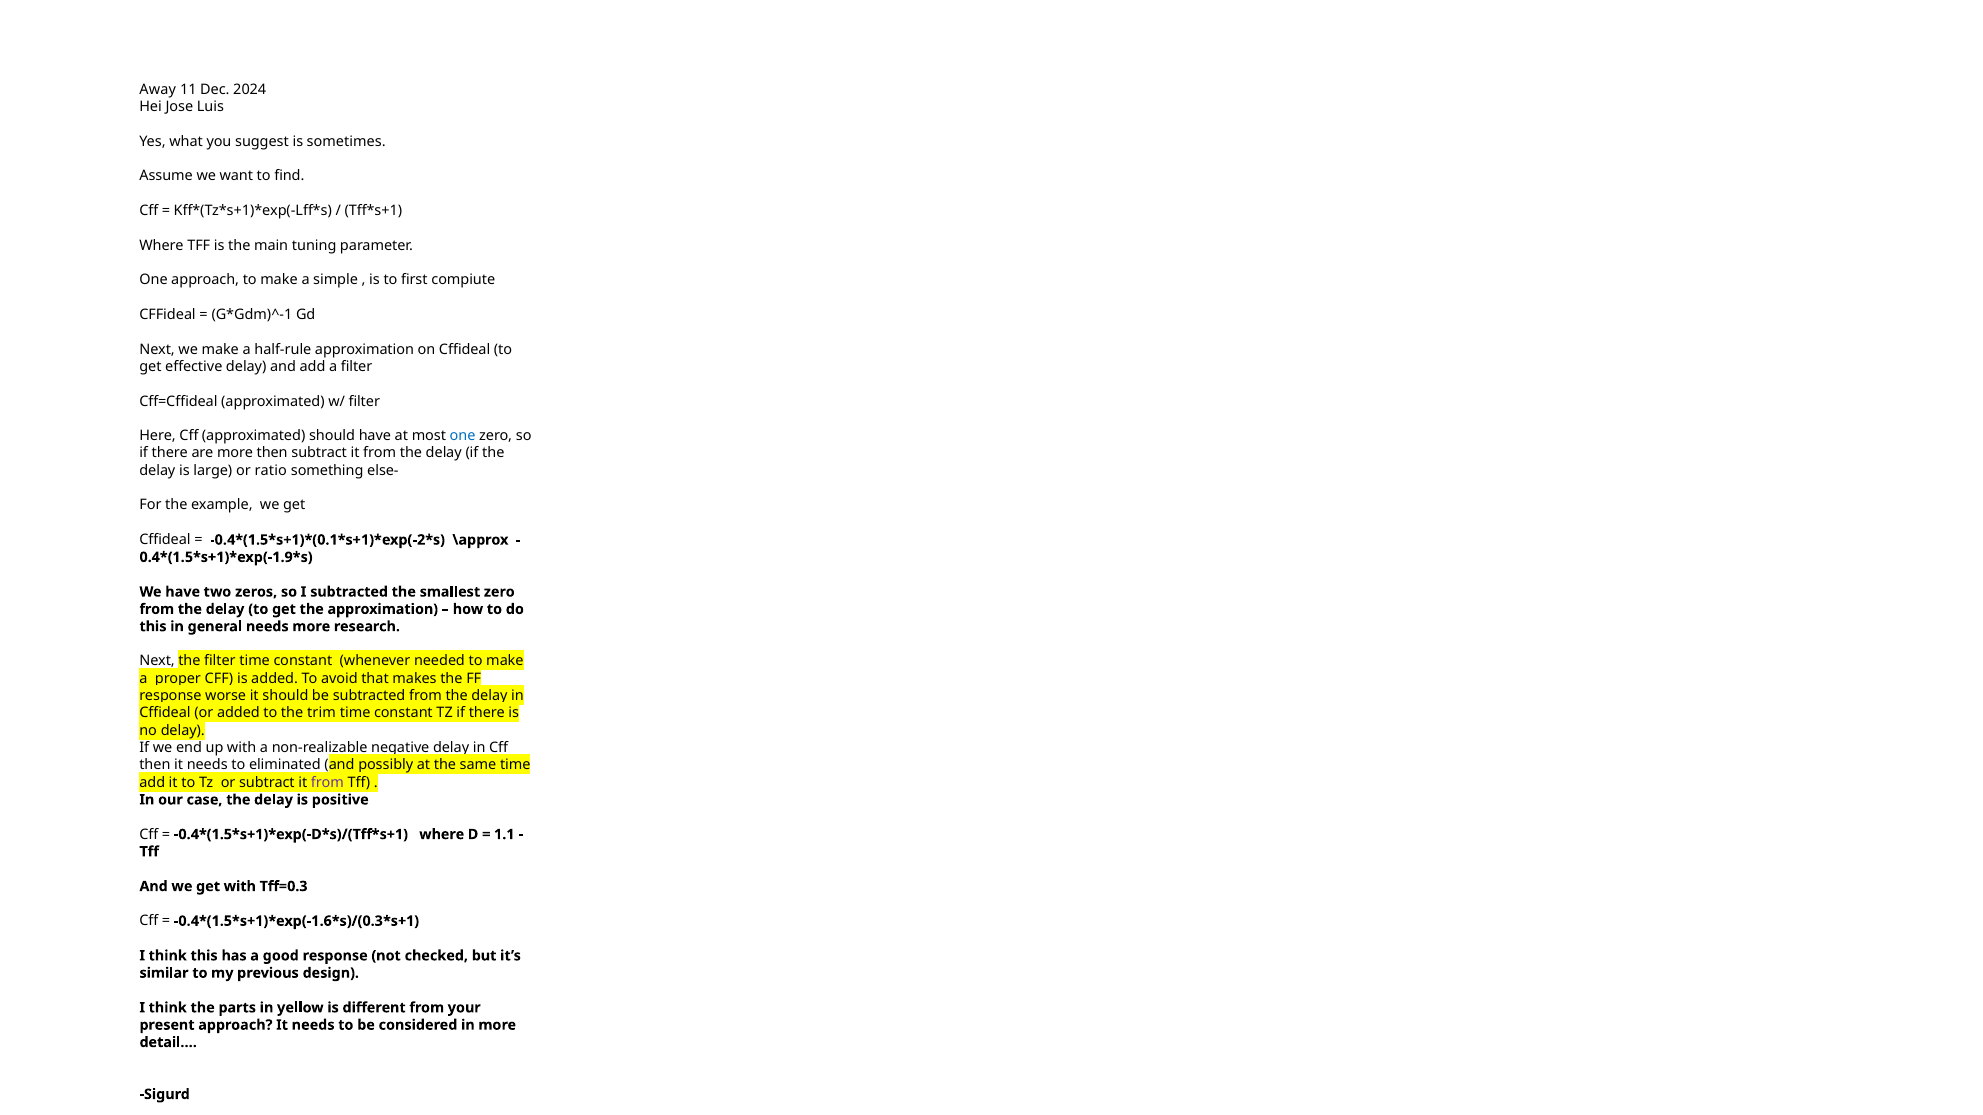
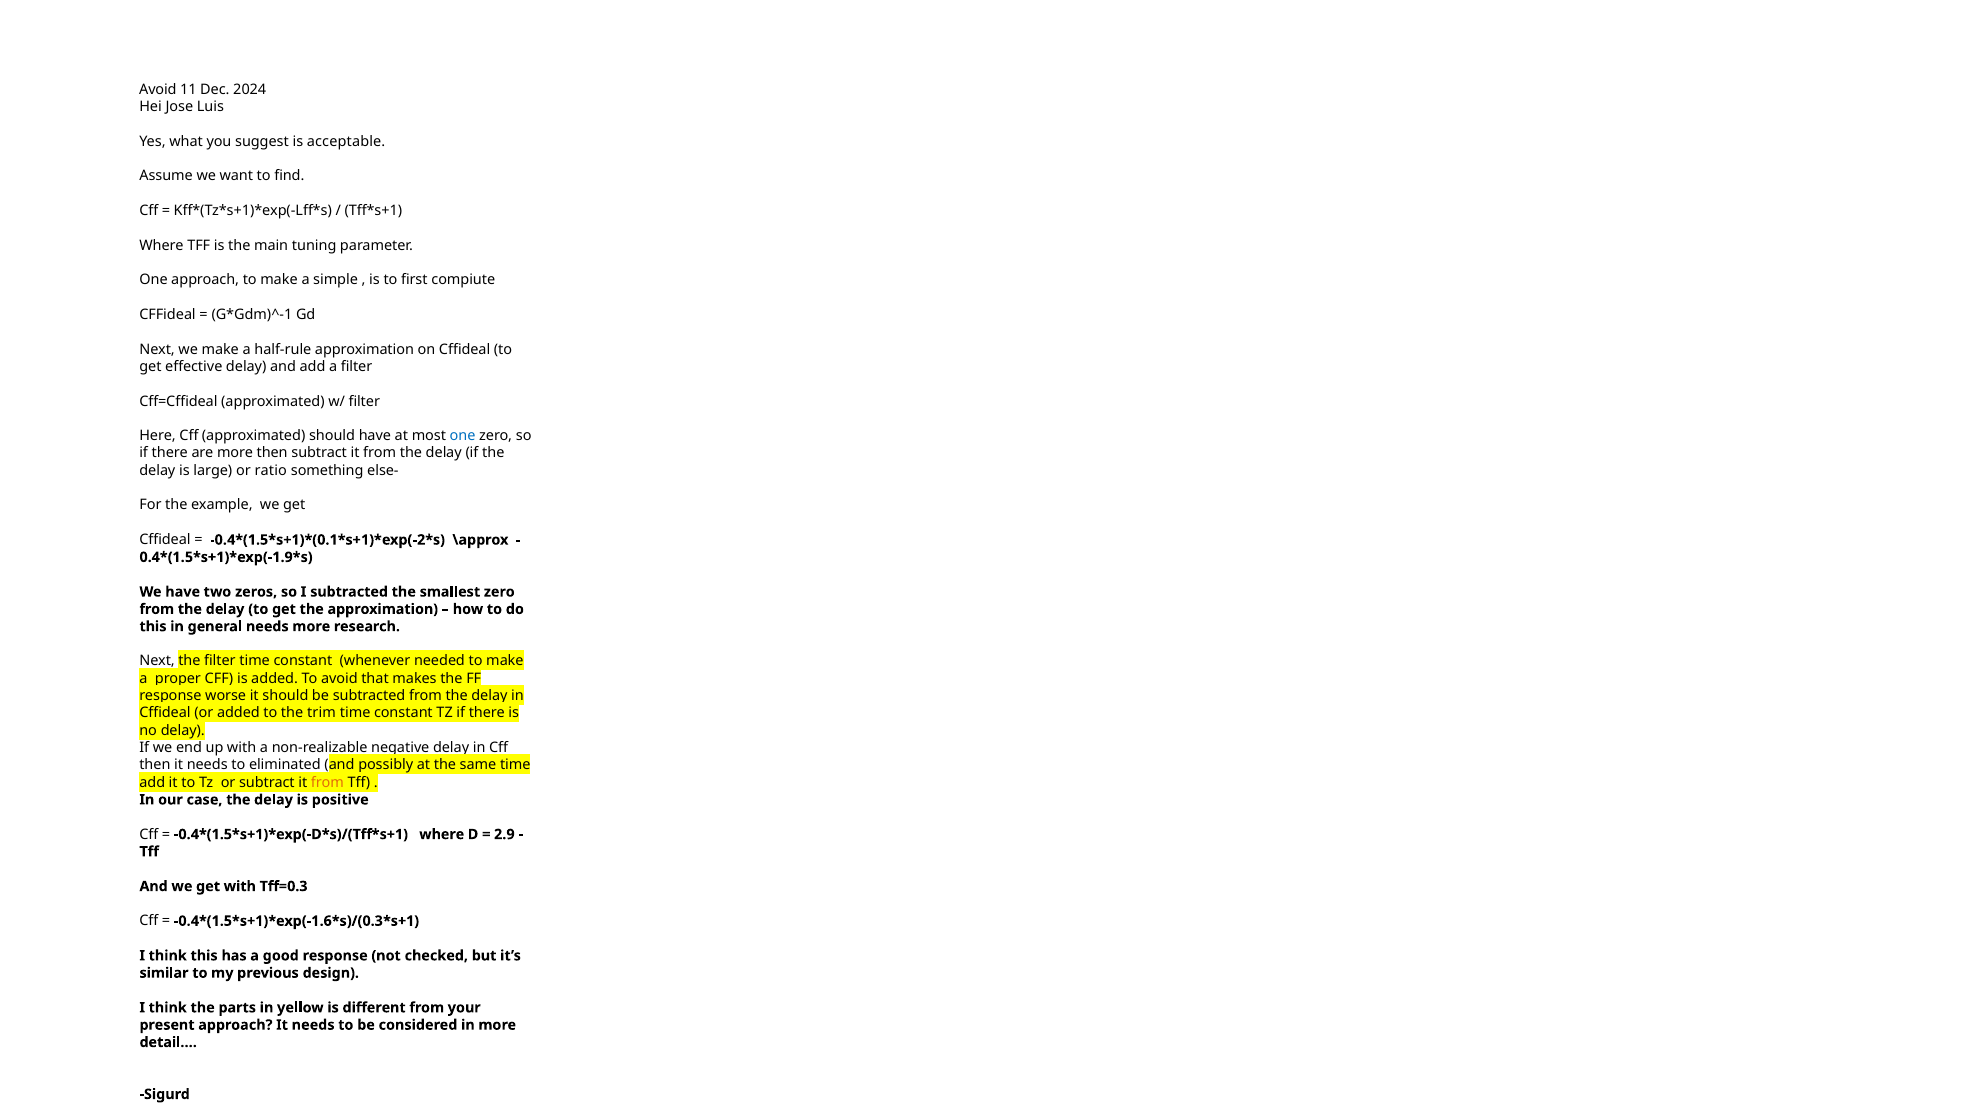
Away at (158, 89): Away -> Avoid
sometimes: sometimes -> acceptable
from at (327, 783) colour: purple -> orange
1.1: 1.1 -> 2.9
